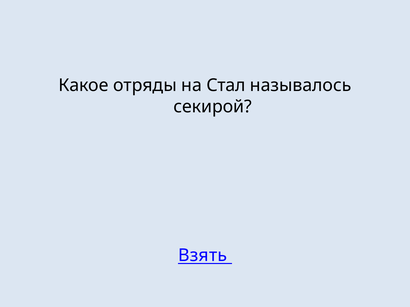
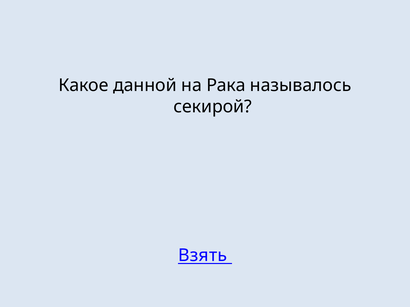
отряды: отряды -> данной
Стал: Стал -> Рака
